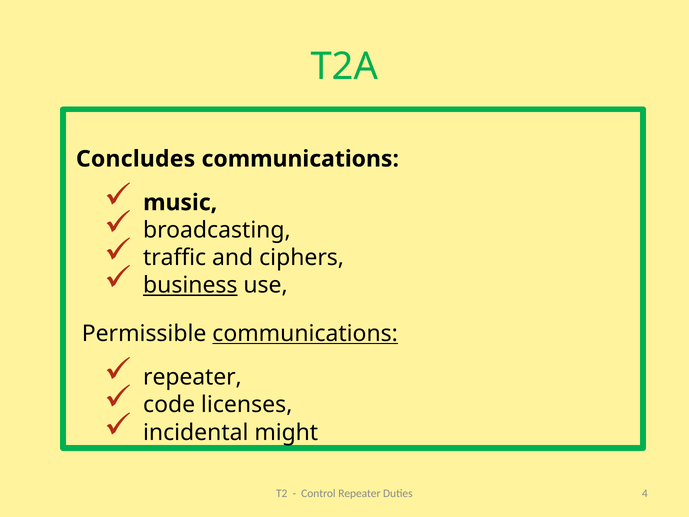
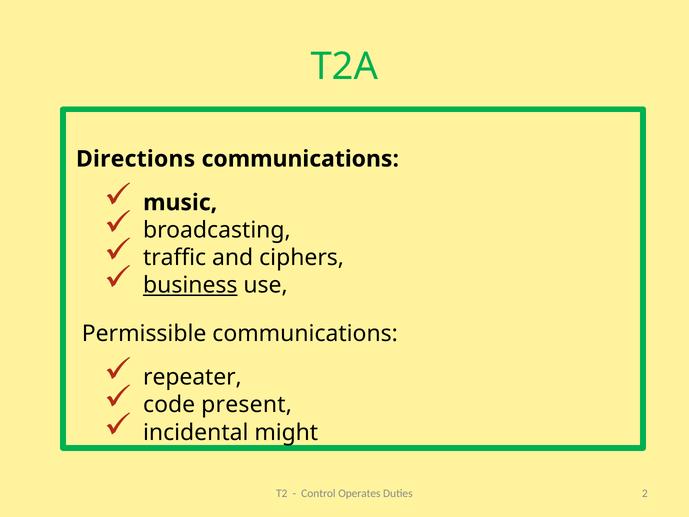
Concludes: Concludes -> Directions
communications at (305, 333) underline: present -> none
licenses: licenses -> present
Control Repeater: Repeater -> Operates
4: 4 -> 2
